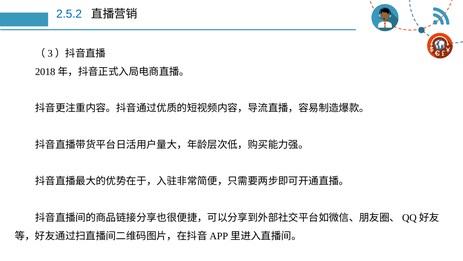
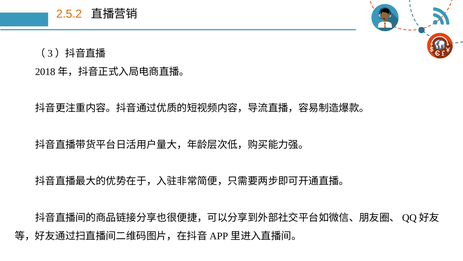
2.5.2 colour: blue -> orange
